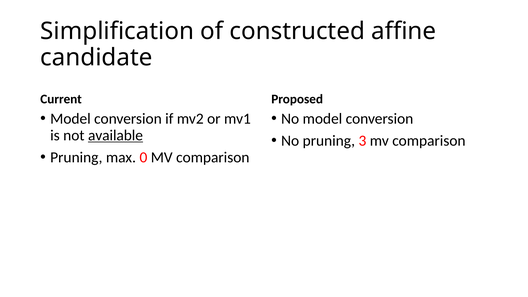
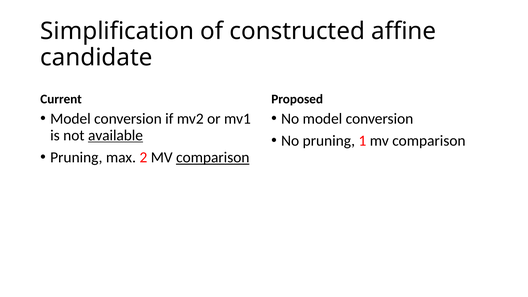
3: 3 -> 1
0: 0 -> 2
comparison at (213, 157) underline: none -> present
